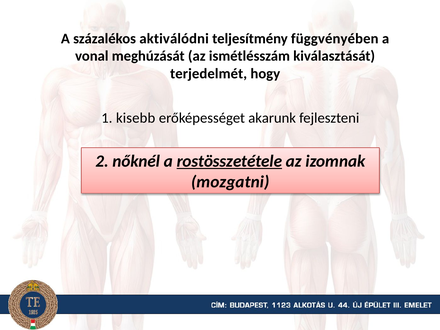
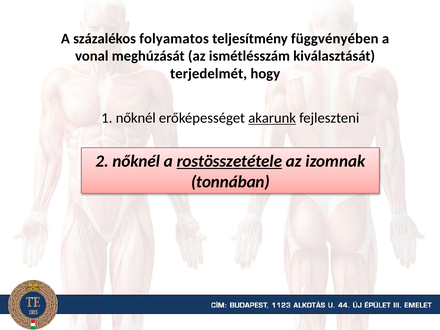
aktiválódni: aktiválódni -> folyamatos
1 kisebb: kisebb -> nőknél
akarunk underline: none -> present
mozgatni: mozgatni -> tonnában
